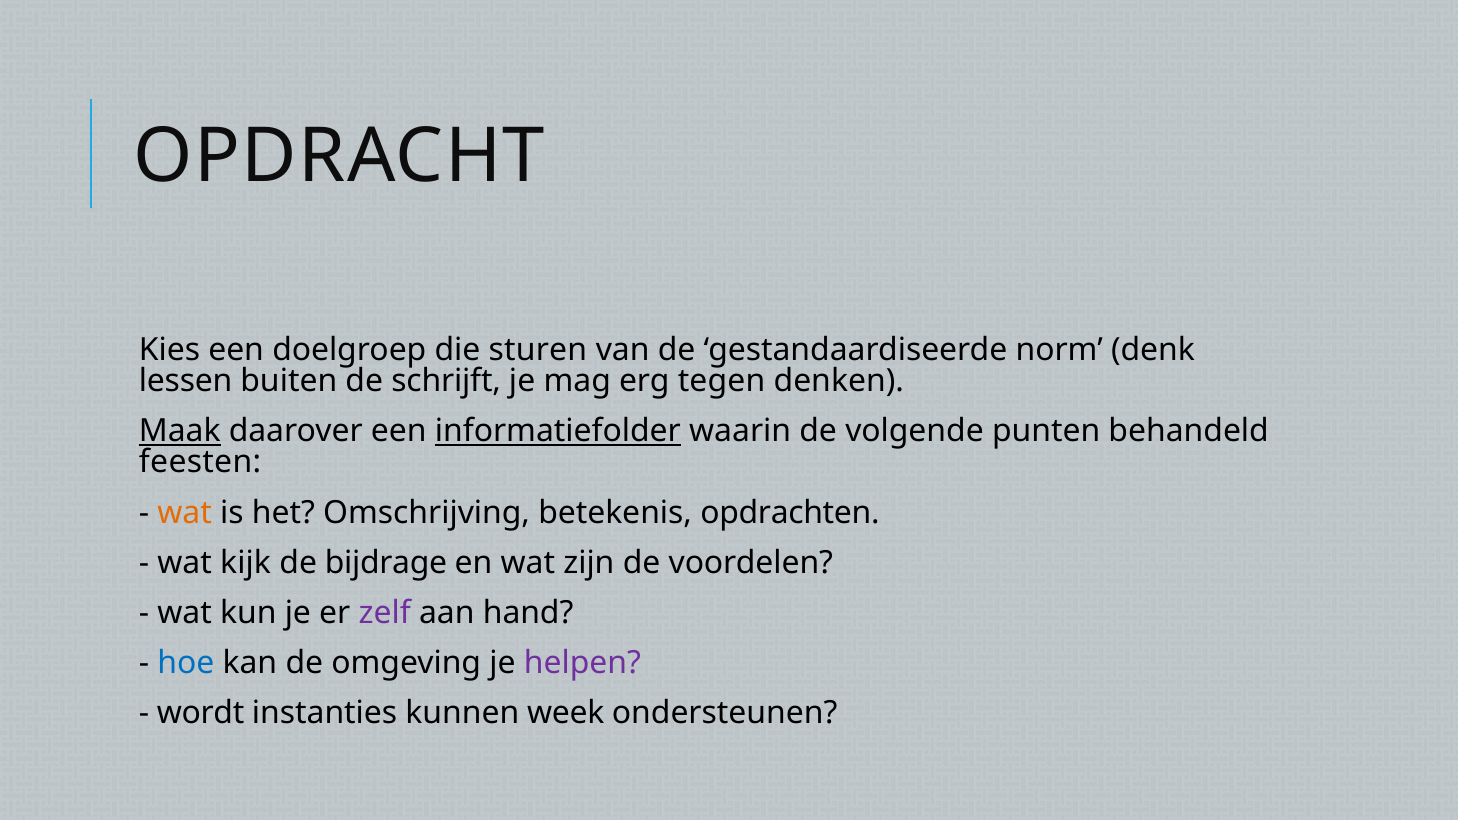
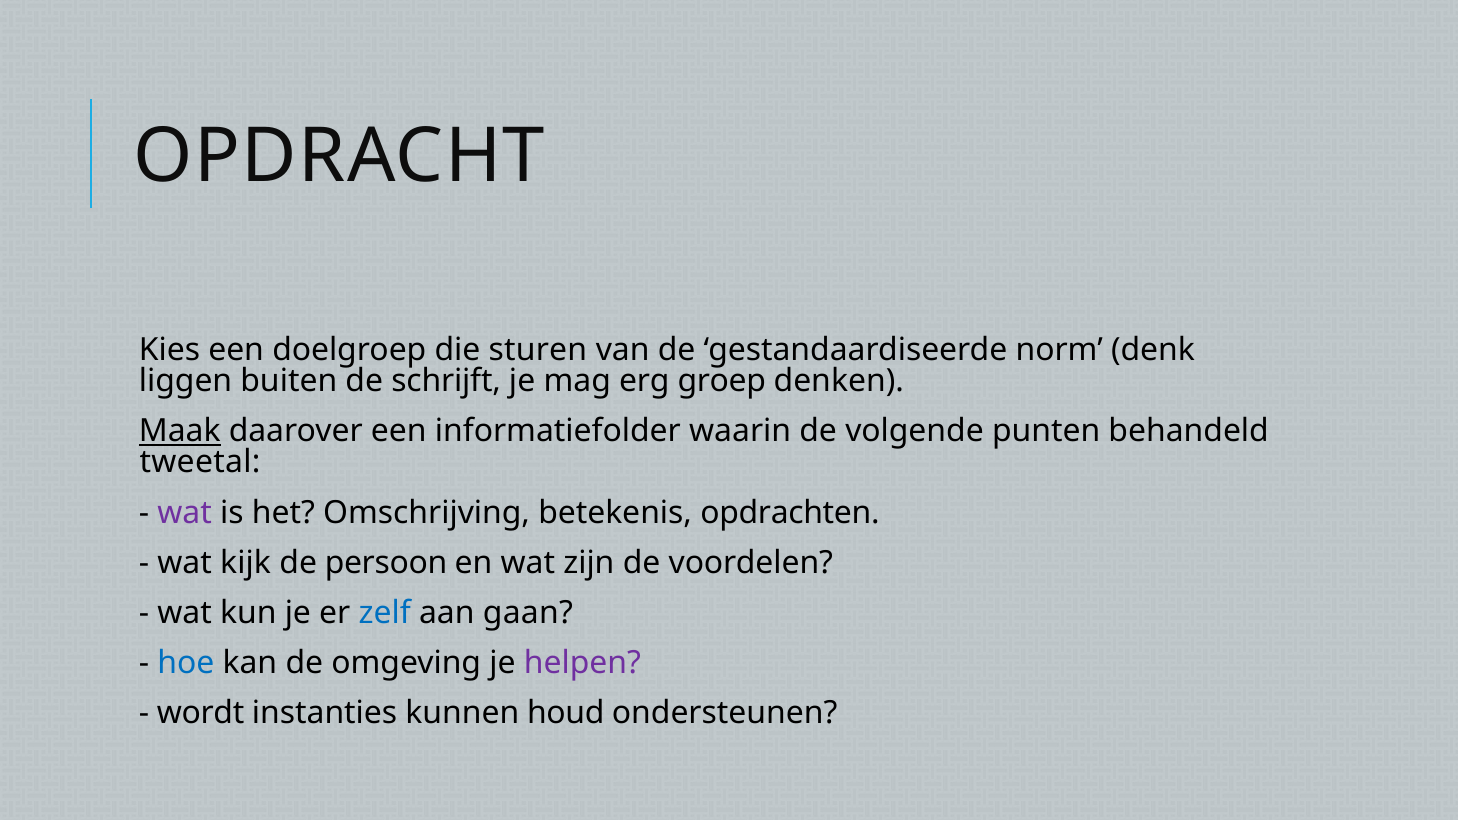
lessen: lessen -> liggen
tegen: tegen -> groep
informatiefolder underline: present -> none
feesten: feesten -> tweetal
wat at (185, 513) colour: orange -> purple
bijdrage: bijdrage -> persoon
zelf colour: purple -> blue
hand: hand -> gaan
week: week -> houd
